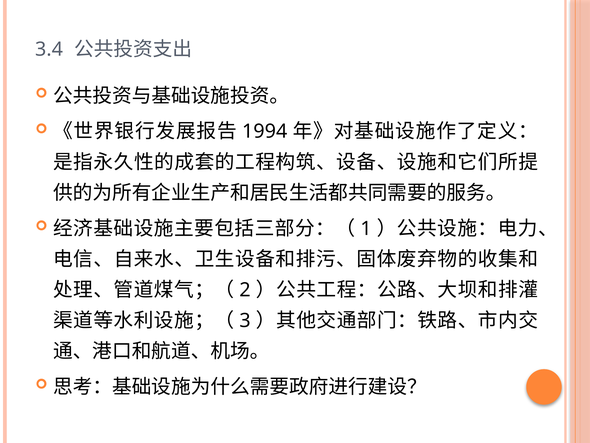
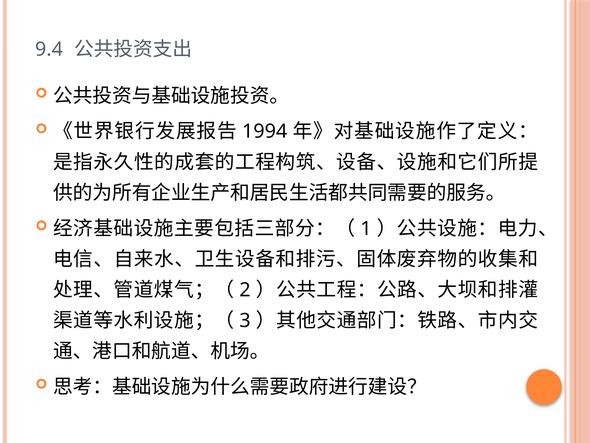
3.4: 3.4 -> 9.4
